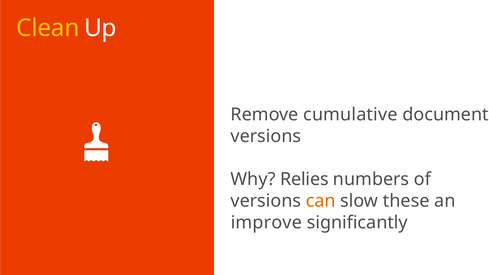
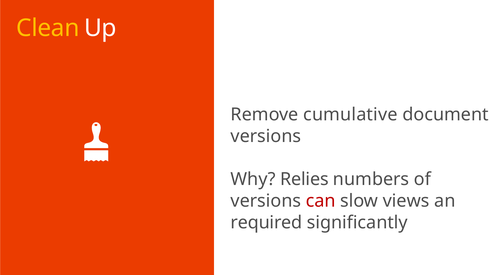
can colour: orange -> red
these: these -> views
improve: improve -> required
